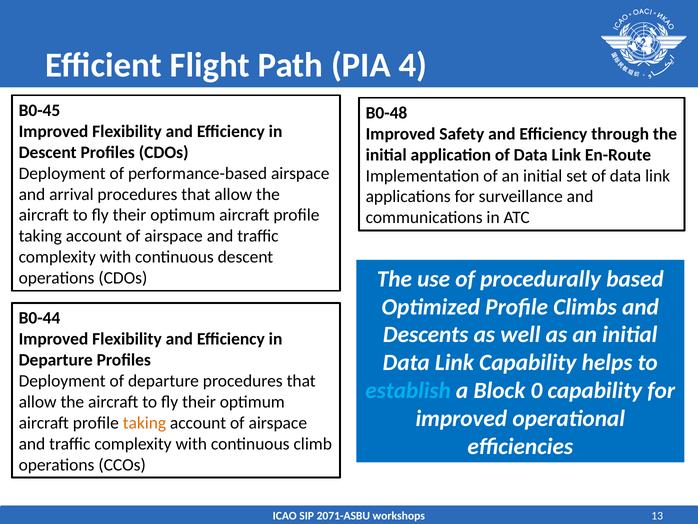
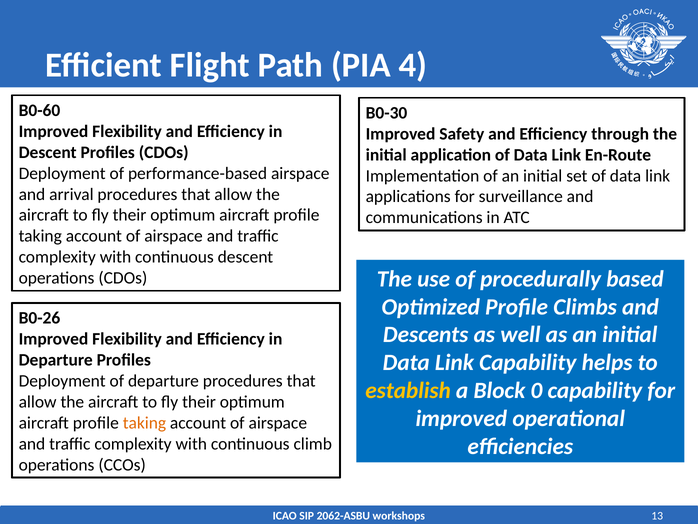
B0-45: B0-45 -> B0-60
B0-48: B0-48 -> B0-30
B0-44: B0-44 -> B0-26
establish colour: light blue -> yellow
2071-ASBU: 2071-ASBU -> 2062-ASBU
